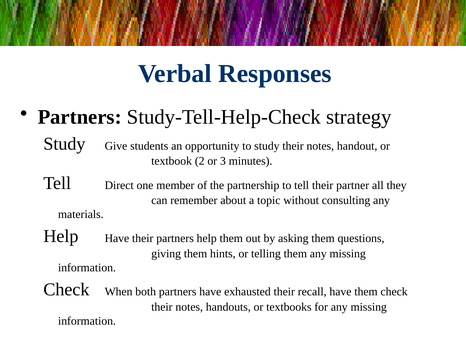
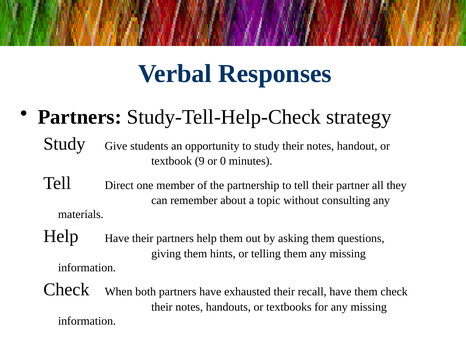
2: 2 -> 9
3: 3 -> 0
